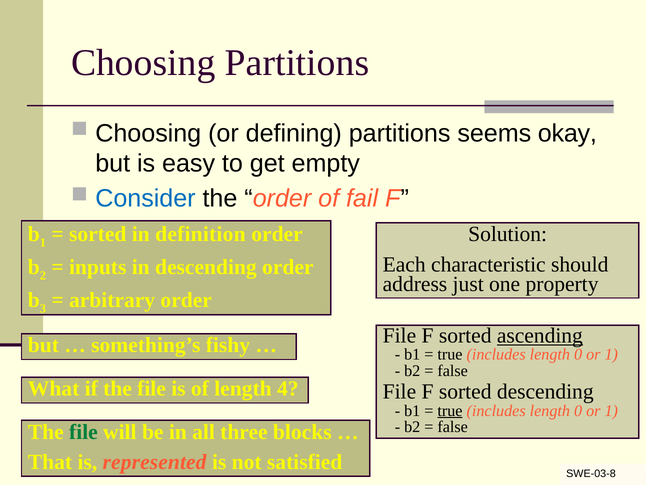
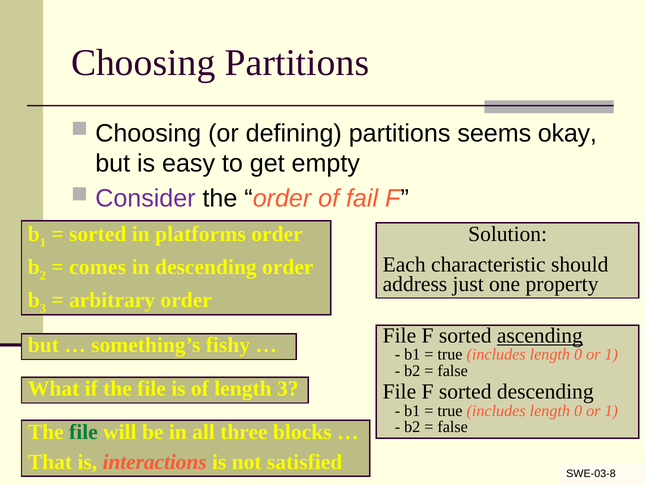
Consider colour: blue -> purple
definition: definition -> platforms
inputs: inputs -> comes
length 4: 4 -> 3
true at (450, 410) underline: present -> none
represented: represented -> interactions
